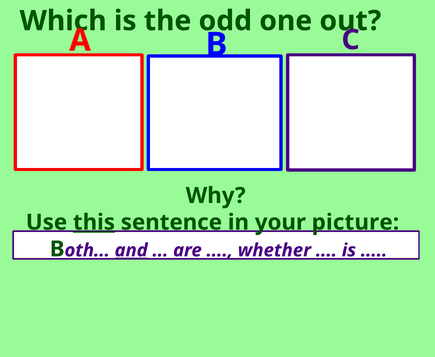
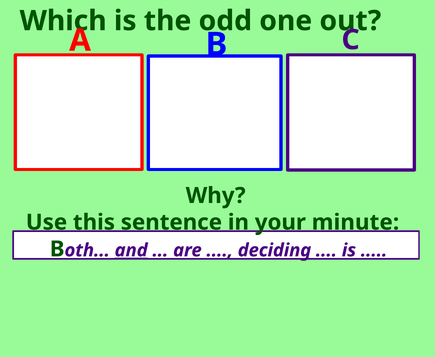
this underline: present -> none
picture: picture -> minute
whether: whether -> deciding
